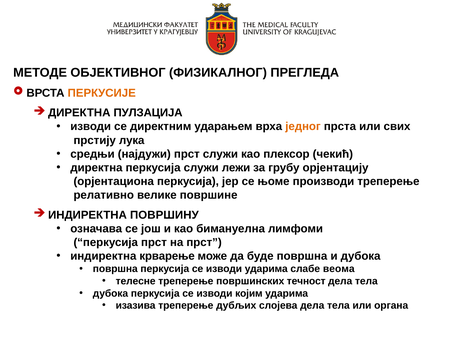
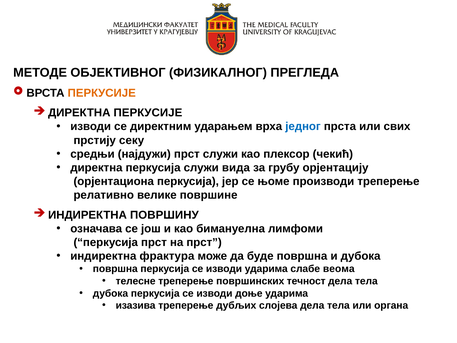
ДИРЕКТНА ПУЛЗАЦИЈА: ПУЛЗАЦИЈА -> ПЕРКУСИЈЕ
једног colour: orange -> blue
лука: лука -> секу
лежи: лежи -> вида
крварење: крварење -> фрактура
којим: којим -> доње
